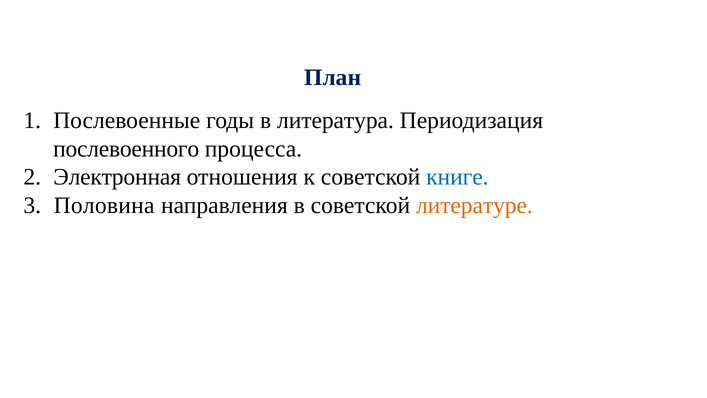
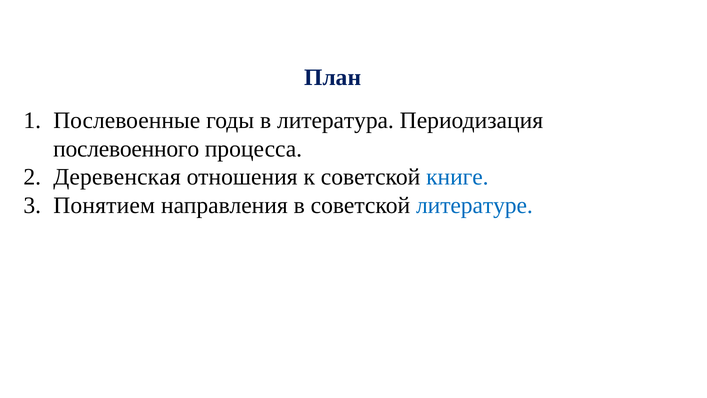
Электронная: Электронная -> Деревенская
Половина: Половина -> Понятием
литературе colour: orange -> blue
